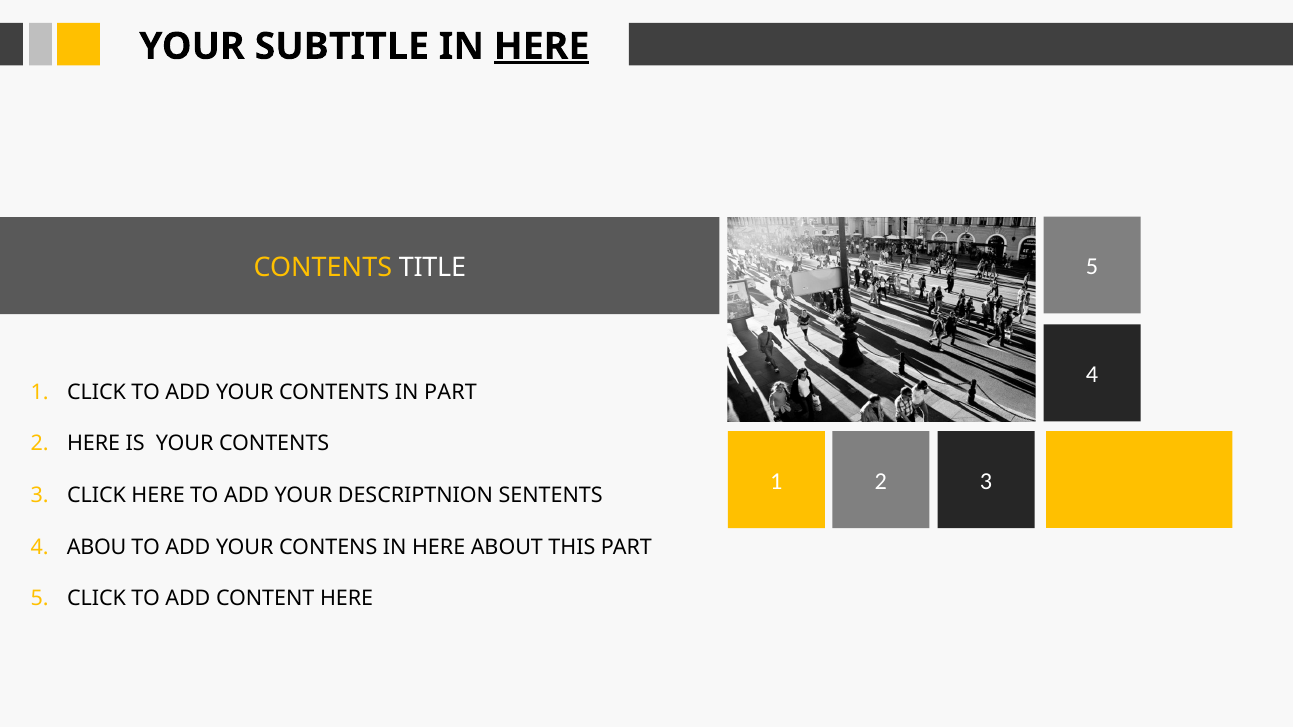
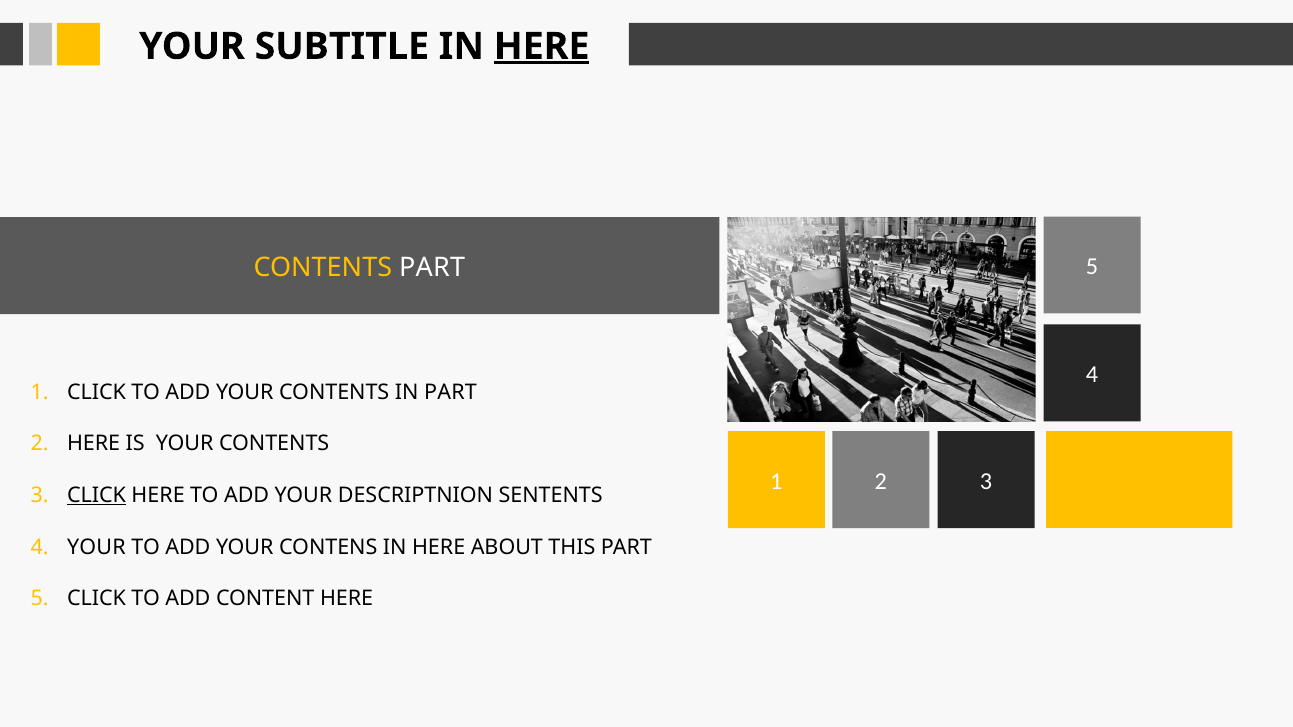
CONTENTS TITLE: TITLE -> PART
CLICK at (97, 496) underline: none -> present
4 ABOU: ABOU -> YOUR
